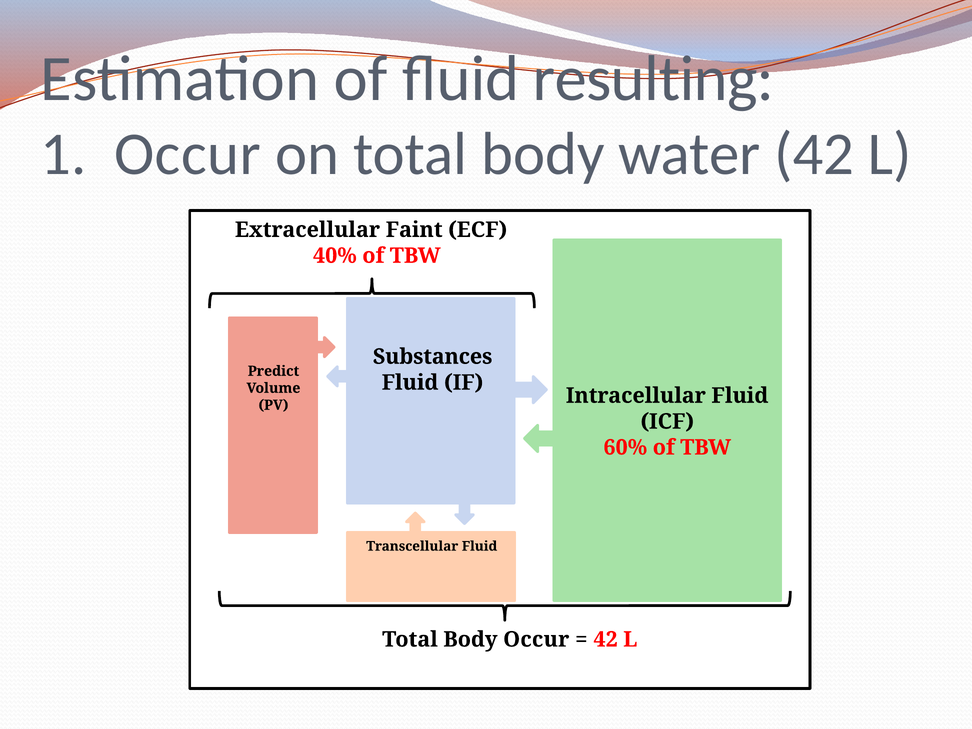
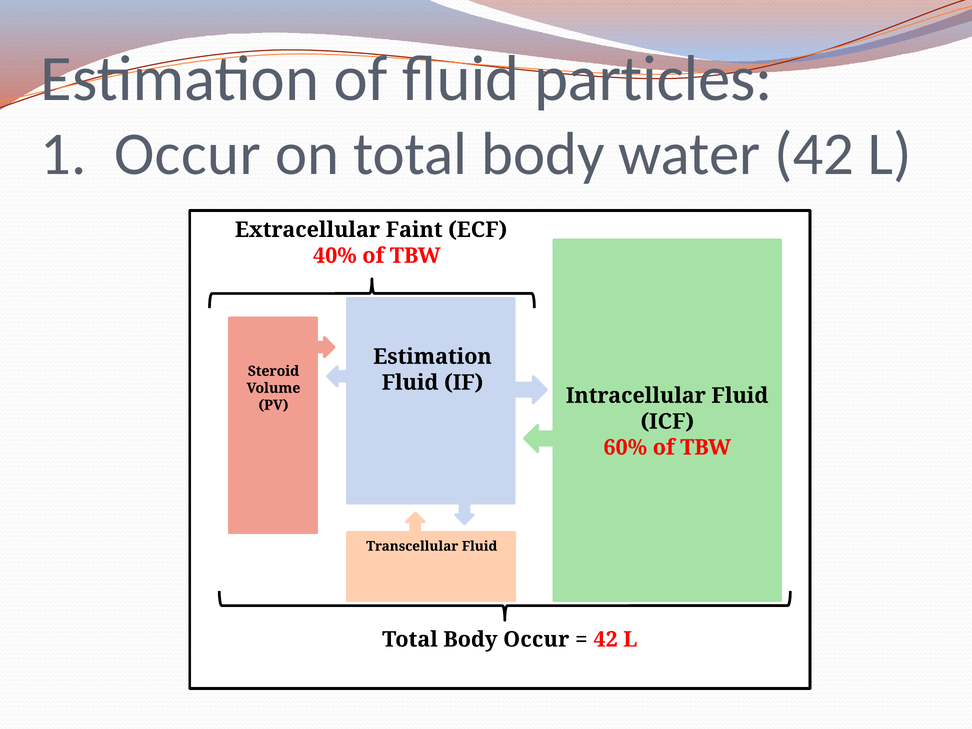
resulting: resulting -> particles
Substances at (433, 357): Substances -> Estimation
Predict: Predict -> Steroid
